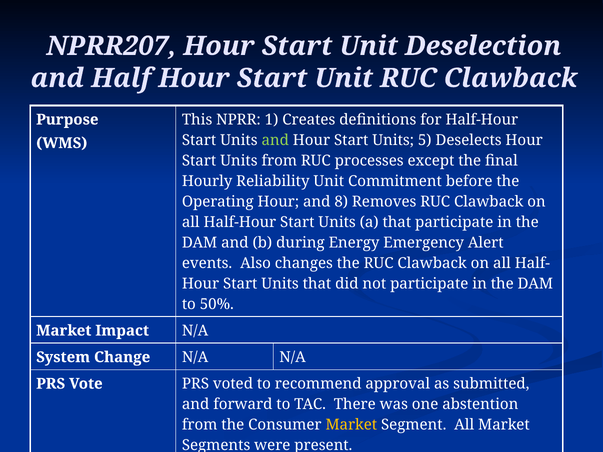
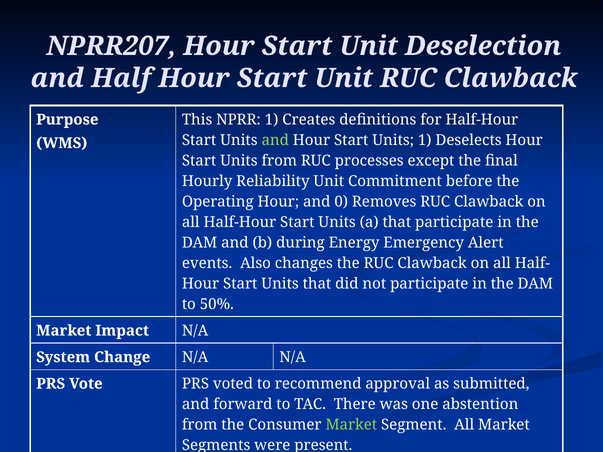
Units 5: 5 -> 1
8: 8 -> 0
Market at (351, 425) colour: yellow -> light green
